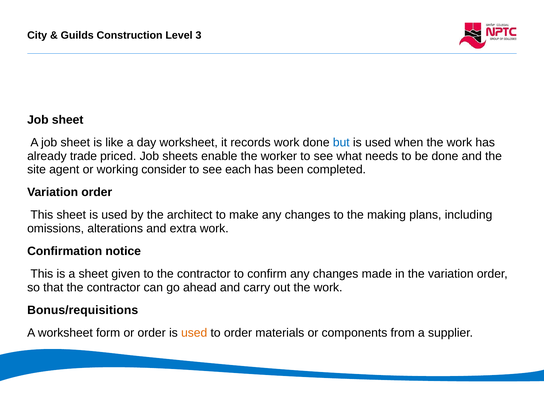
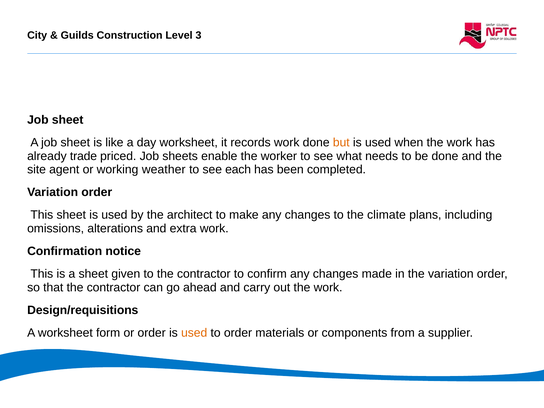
but colour: blue -> orange
consider: consider -> weather
making: making -> climate
Bonus/requisitions: Bonus/requisitions -> Design/requisitions
